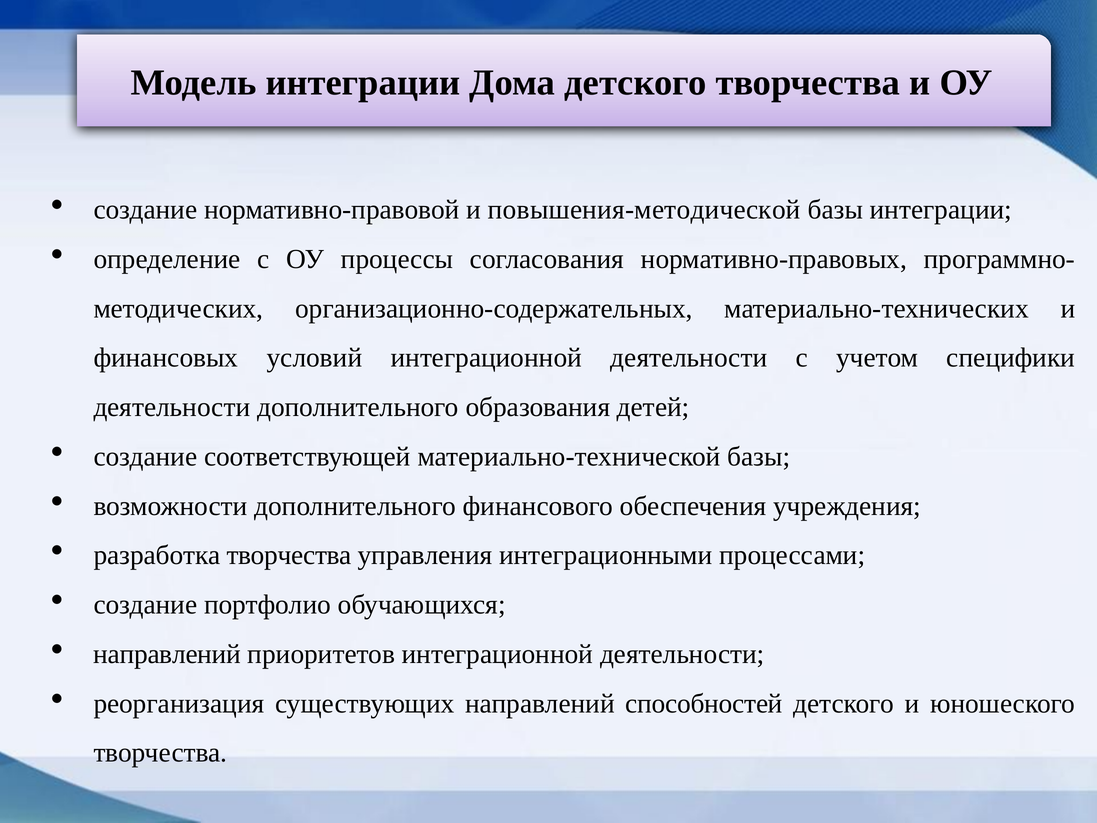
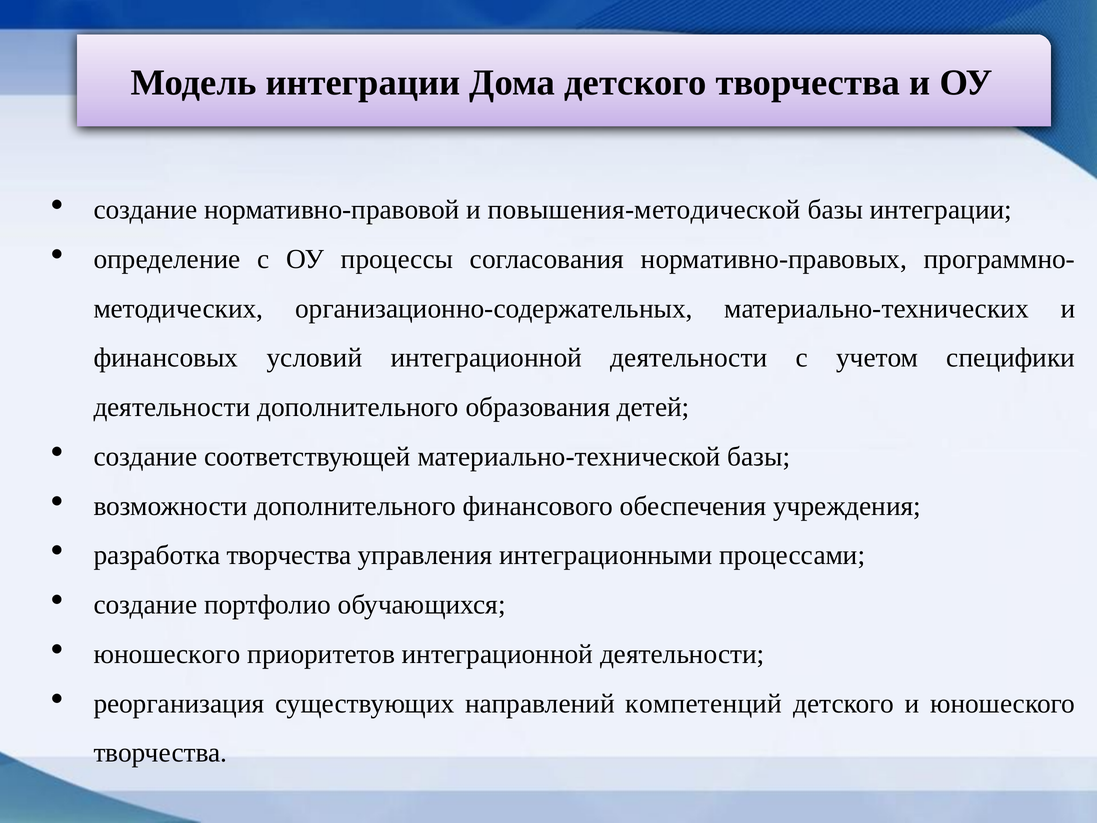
направлений at (167, 654): направлений -> юношеского
способностей: способностей -> компетенций
